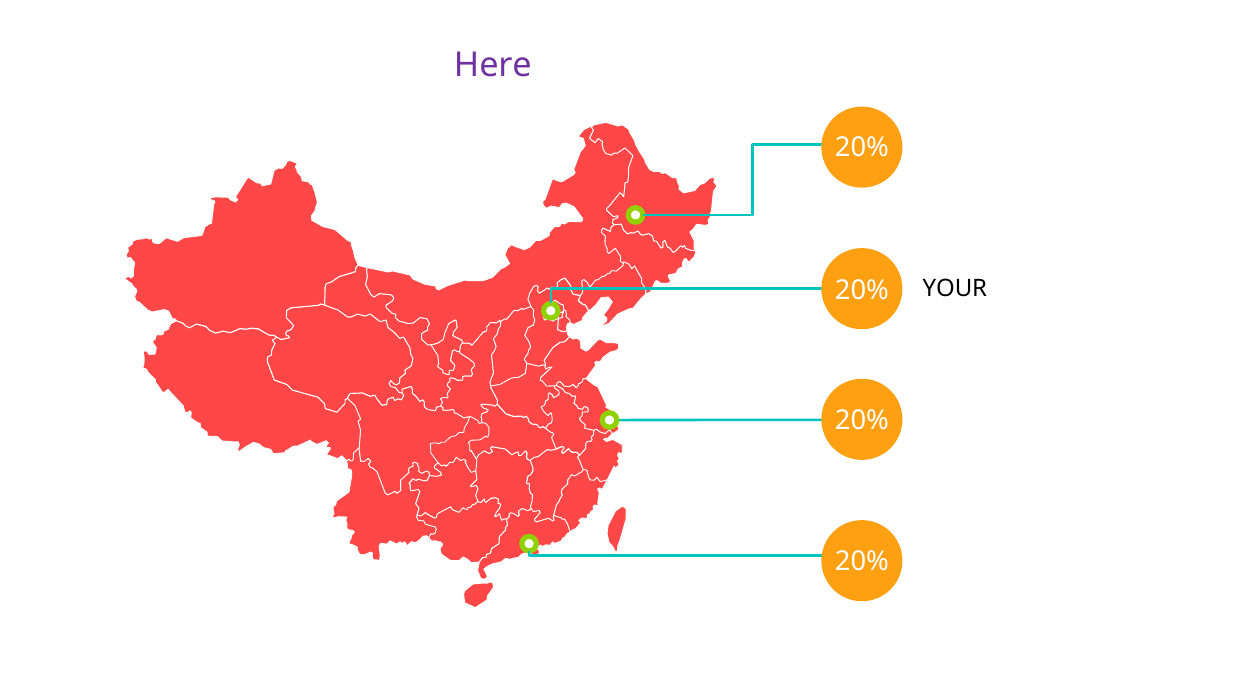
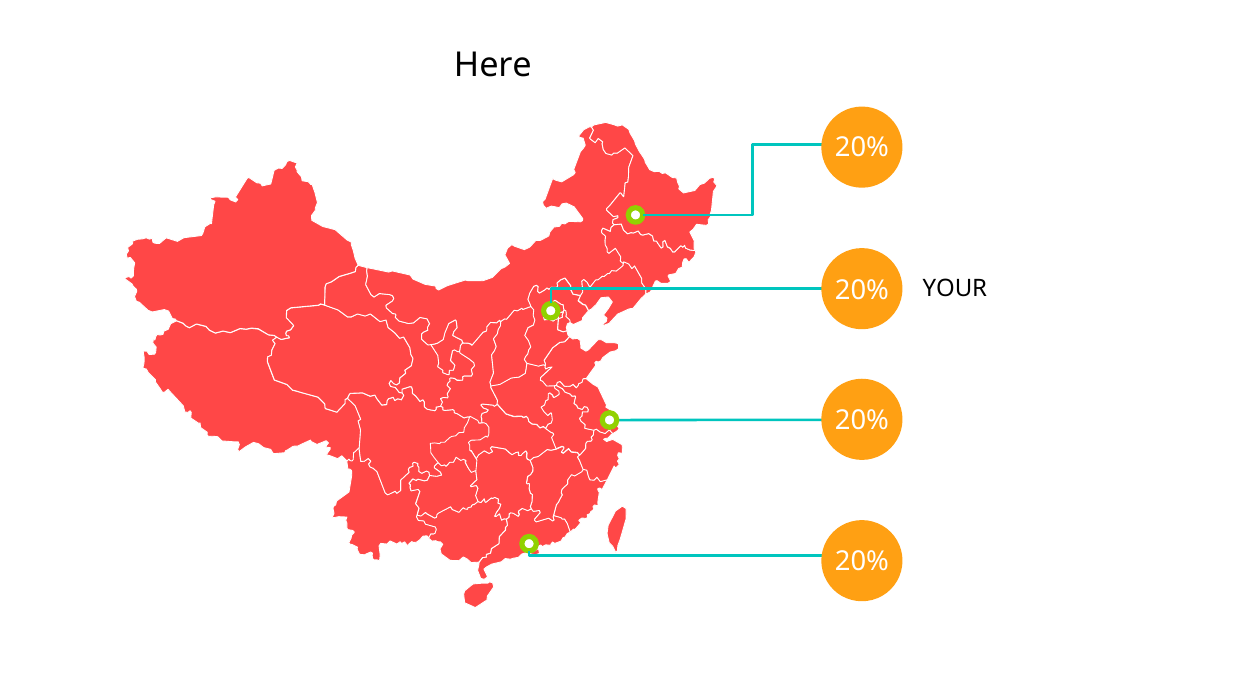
Here at (493, 65) colour: purple -> black
